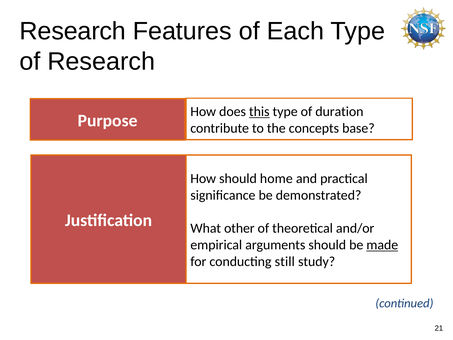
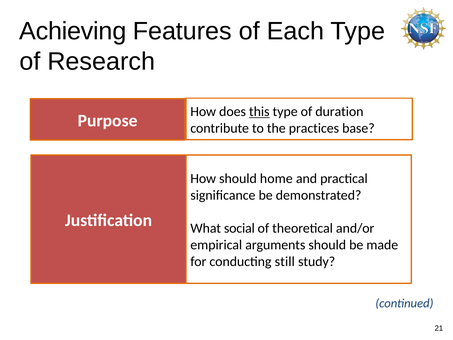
Research at (73, 31): Research -> Achieving
concepts: concepts -> practices
other: other -> social
made underline: present -> none
